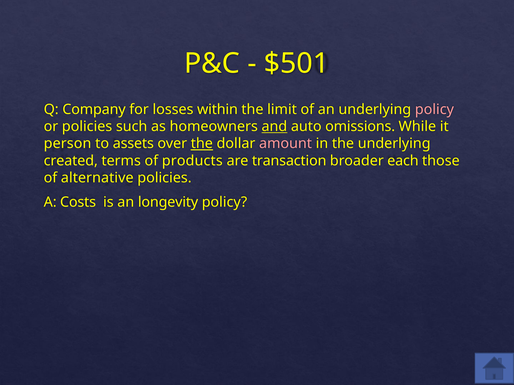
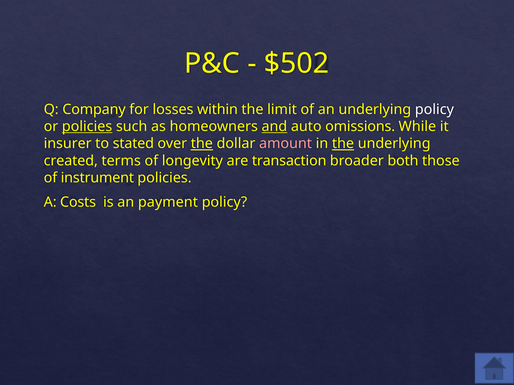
$501: $501 -> $502
policy at (434, 110) colour: pink -> white
policies at (87, 127) underline: none -> present
person: person -> insurer
assets: assets -> stated
the at (343, 144) underline: none -> present
products: products -> longevity
each: each -> both
alternative: alternative -> instrument
longevity: longevity -> payment
